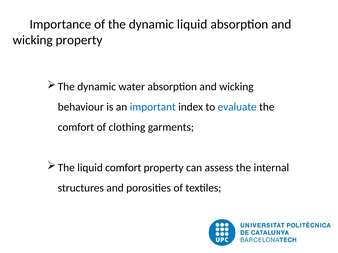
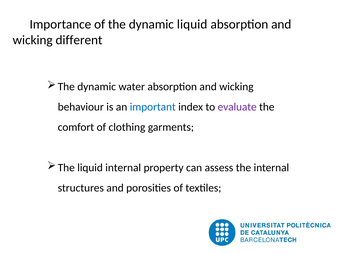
wicking property: property -> different
evaluate colour: blue -> purple
liquid comfort: comfort -> internal
